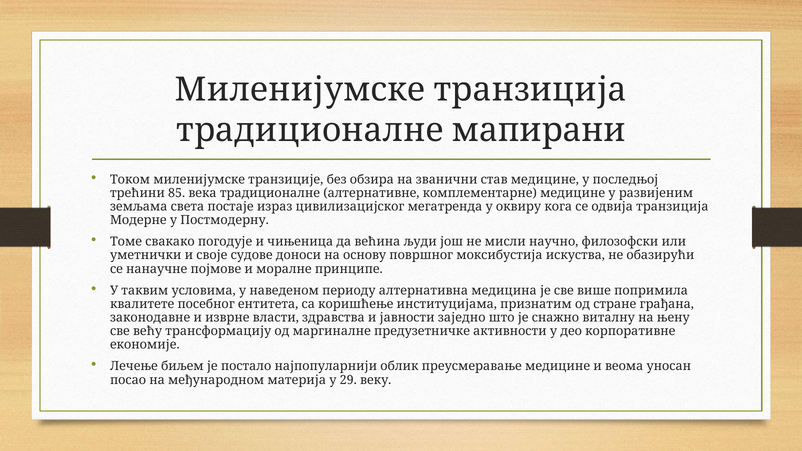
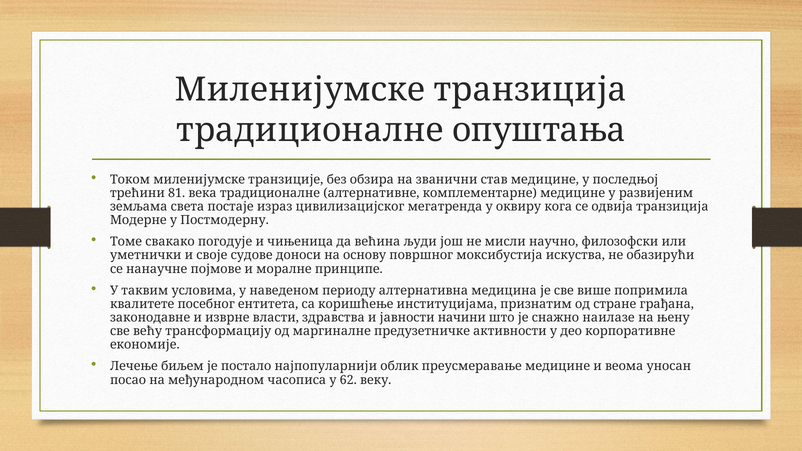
мапирани: мапирани -> опуштања
85: 85 -> 81
заједно: заједно -> начини
виталну: виталну -> наилазе
материја: материја -> часописа
29: 29 -> 62
